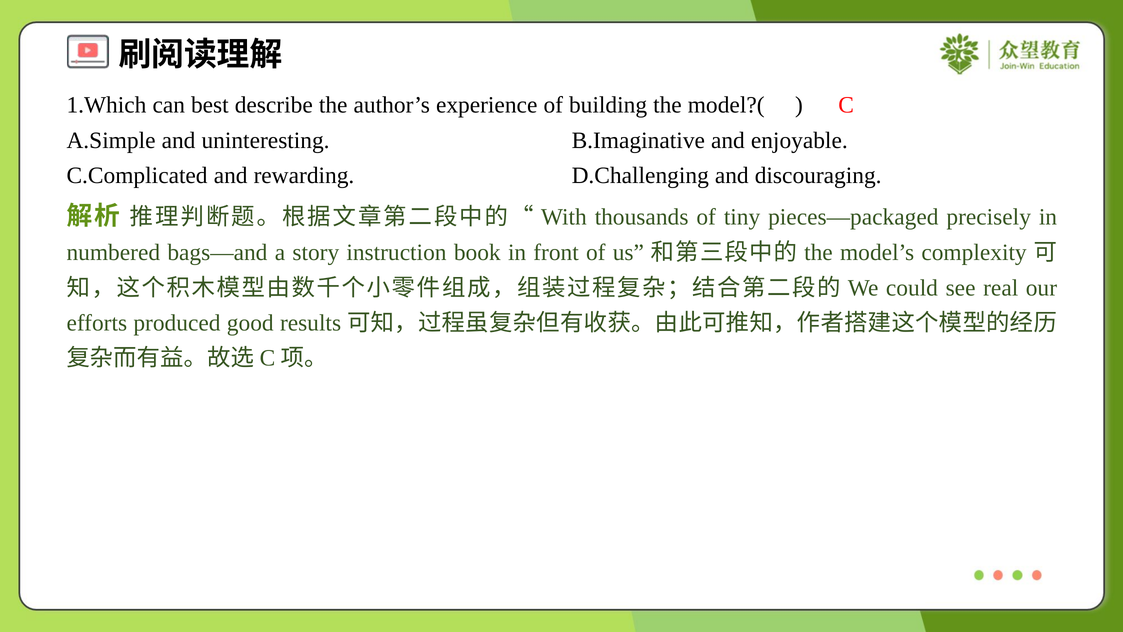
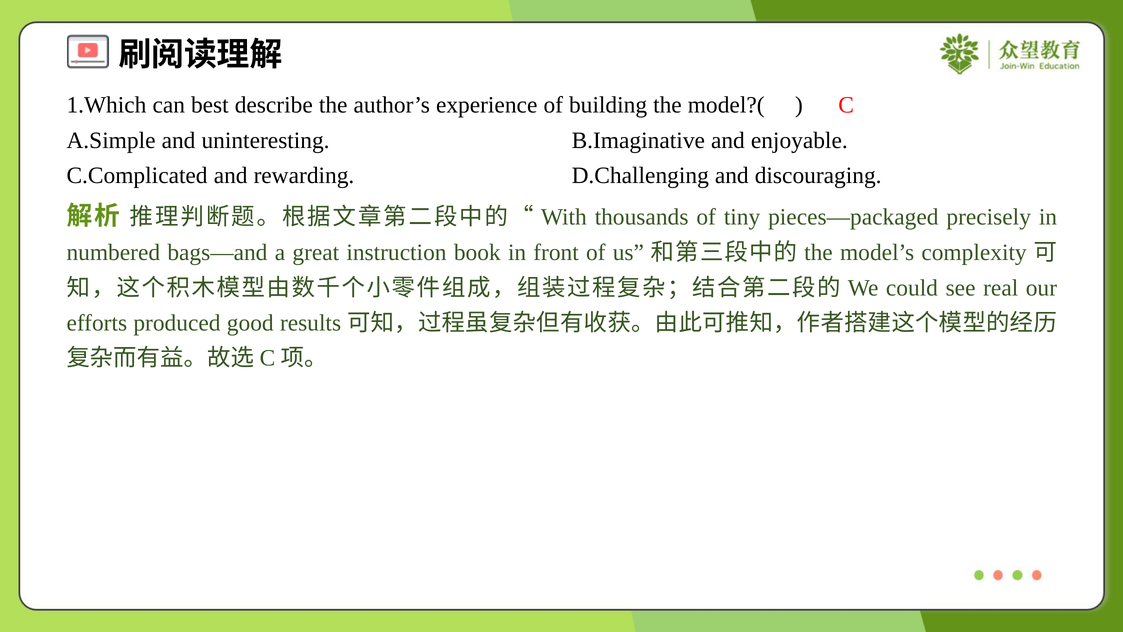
story: story -> great
